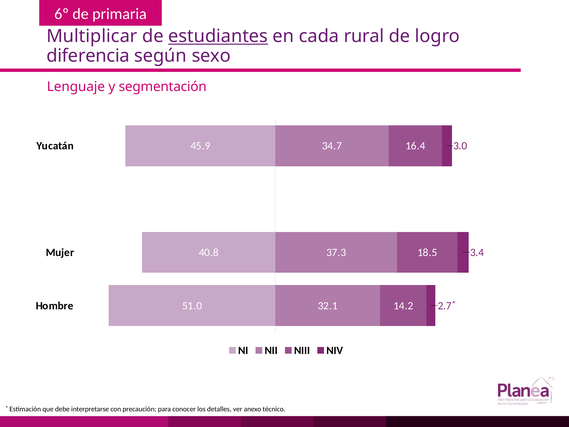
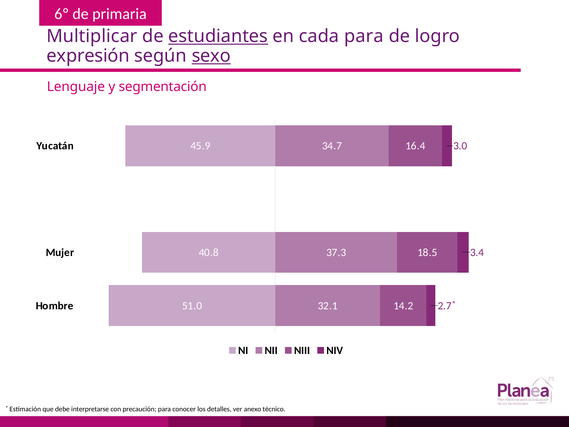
cada rural: rural -> para
diferencia: diferencia -> expresión
sexo underline: none -> present
